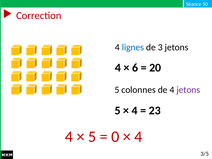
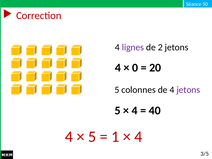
lignes colour: blue -> purple
3: 3 -> 2
6: 6 -> 0
23: 23 -> 40
0: 0 -> 1
